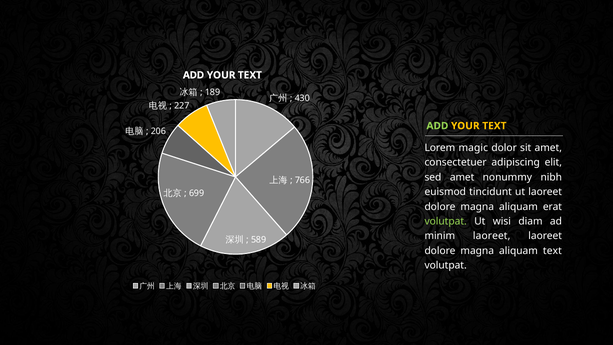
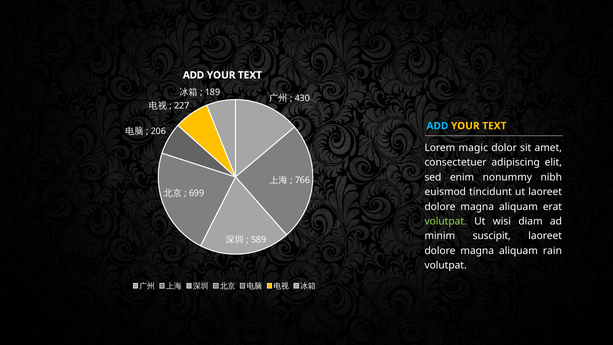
ADD at (437, 126) colour: light green -> light blue
sed amet: amet -> enim
minim laoreet: laoreet -> suscipit
aliquam text: text -> rain
